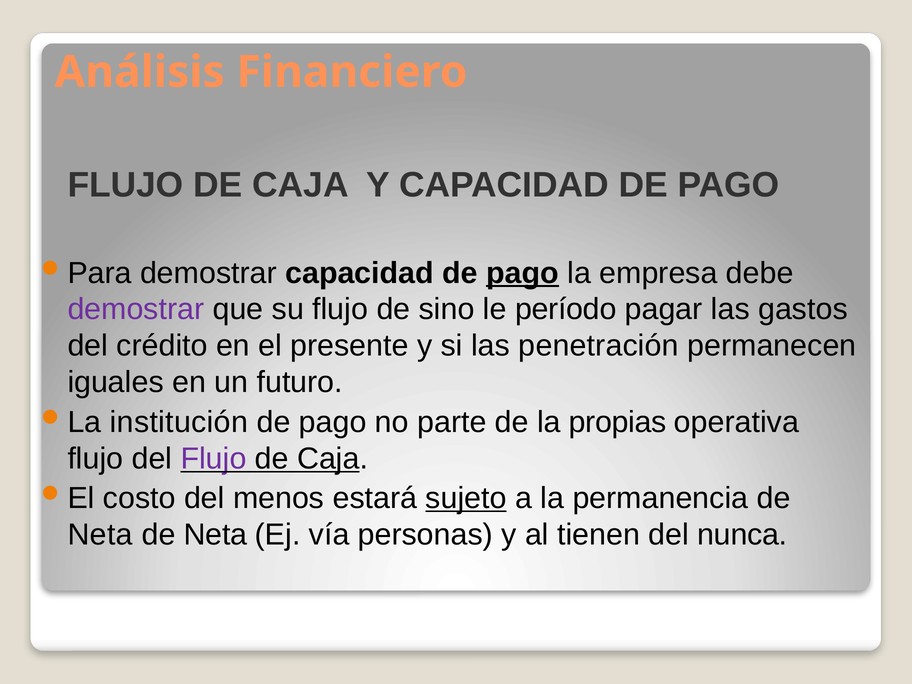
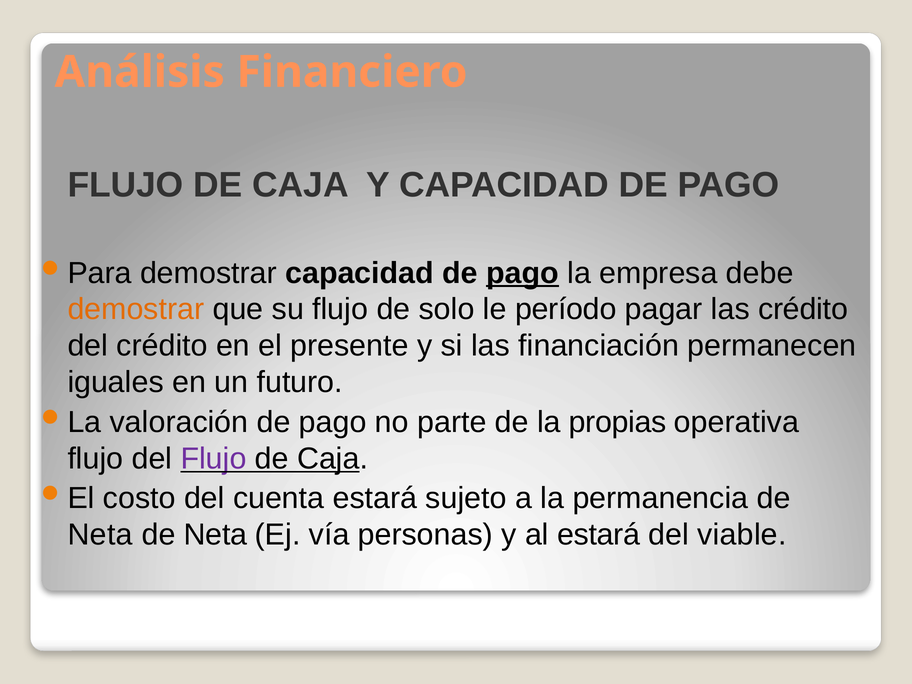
demostrar at (136, 309) colour: purple -> orange
sino: sino -> solo
las gastos: gastos -> crédito
penetración: penetración -> financiación
institución: institución -> valoración
menos: menos -> cuenta
sujeto underline: present -> none
al tienen: tienen -> estará
nunca: nunca -> viable
